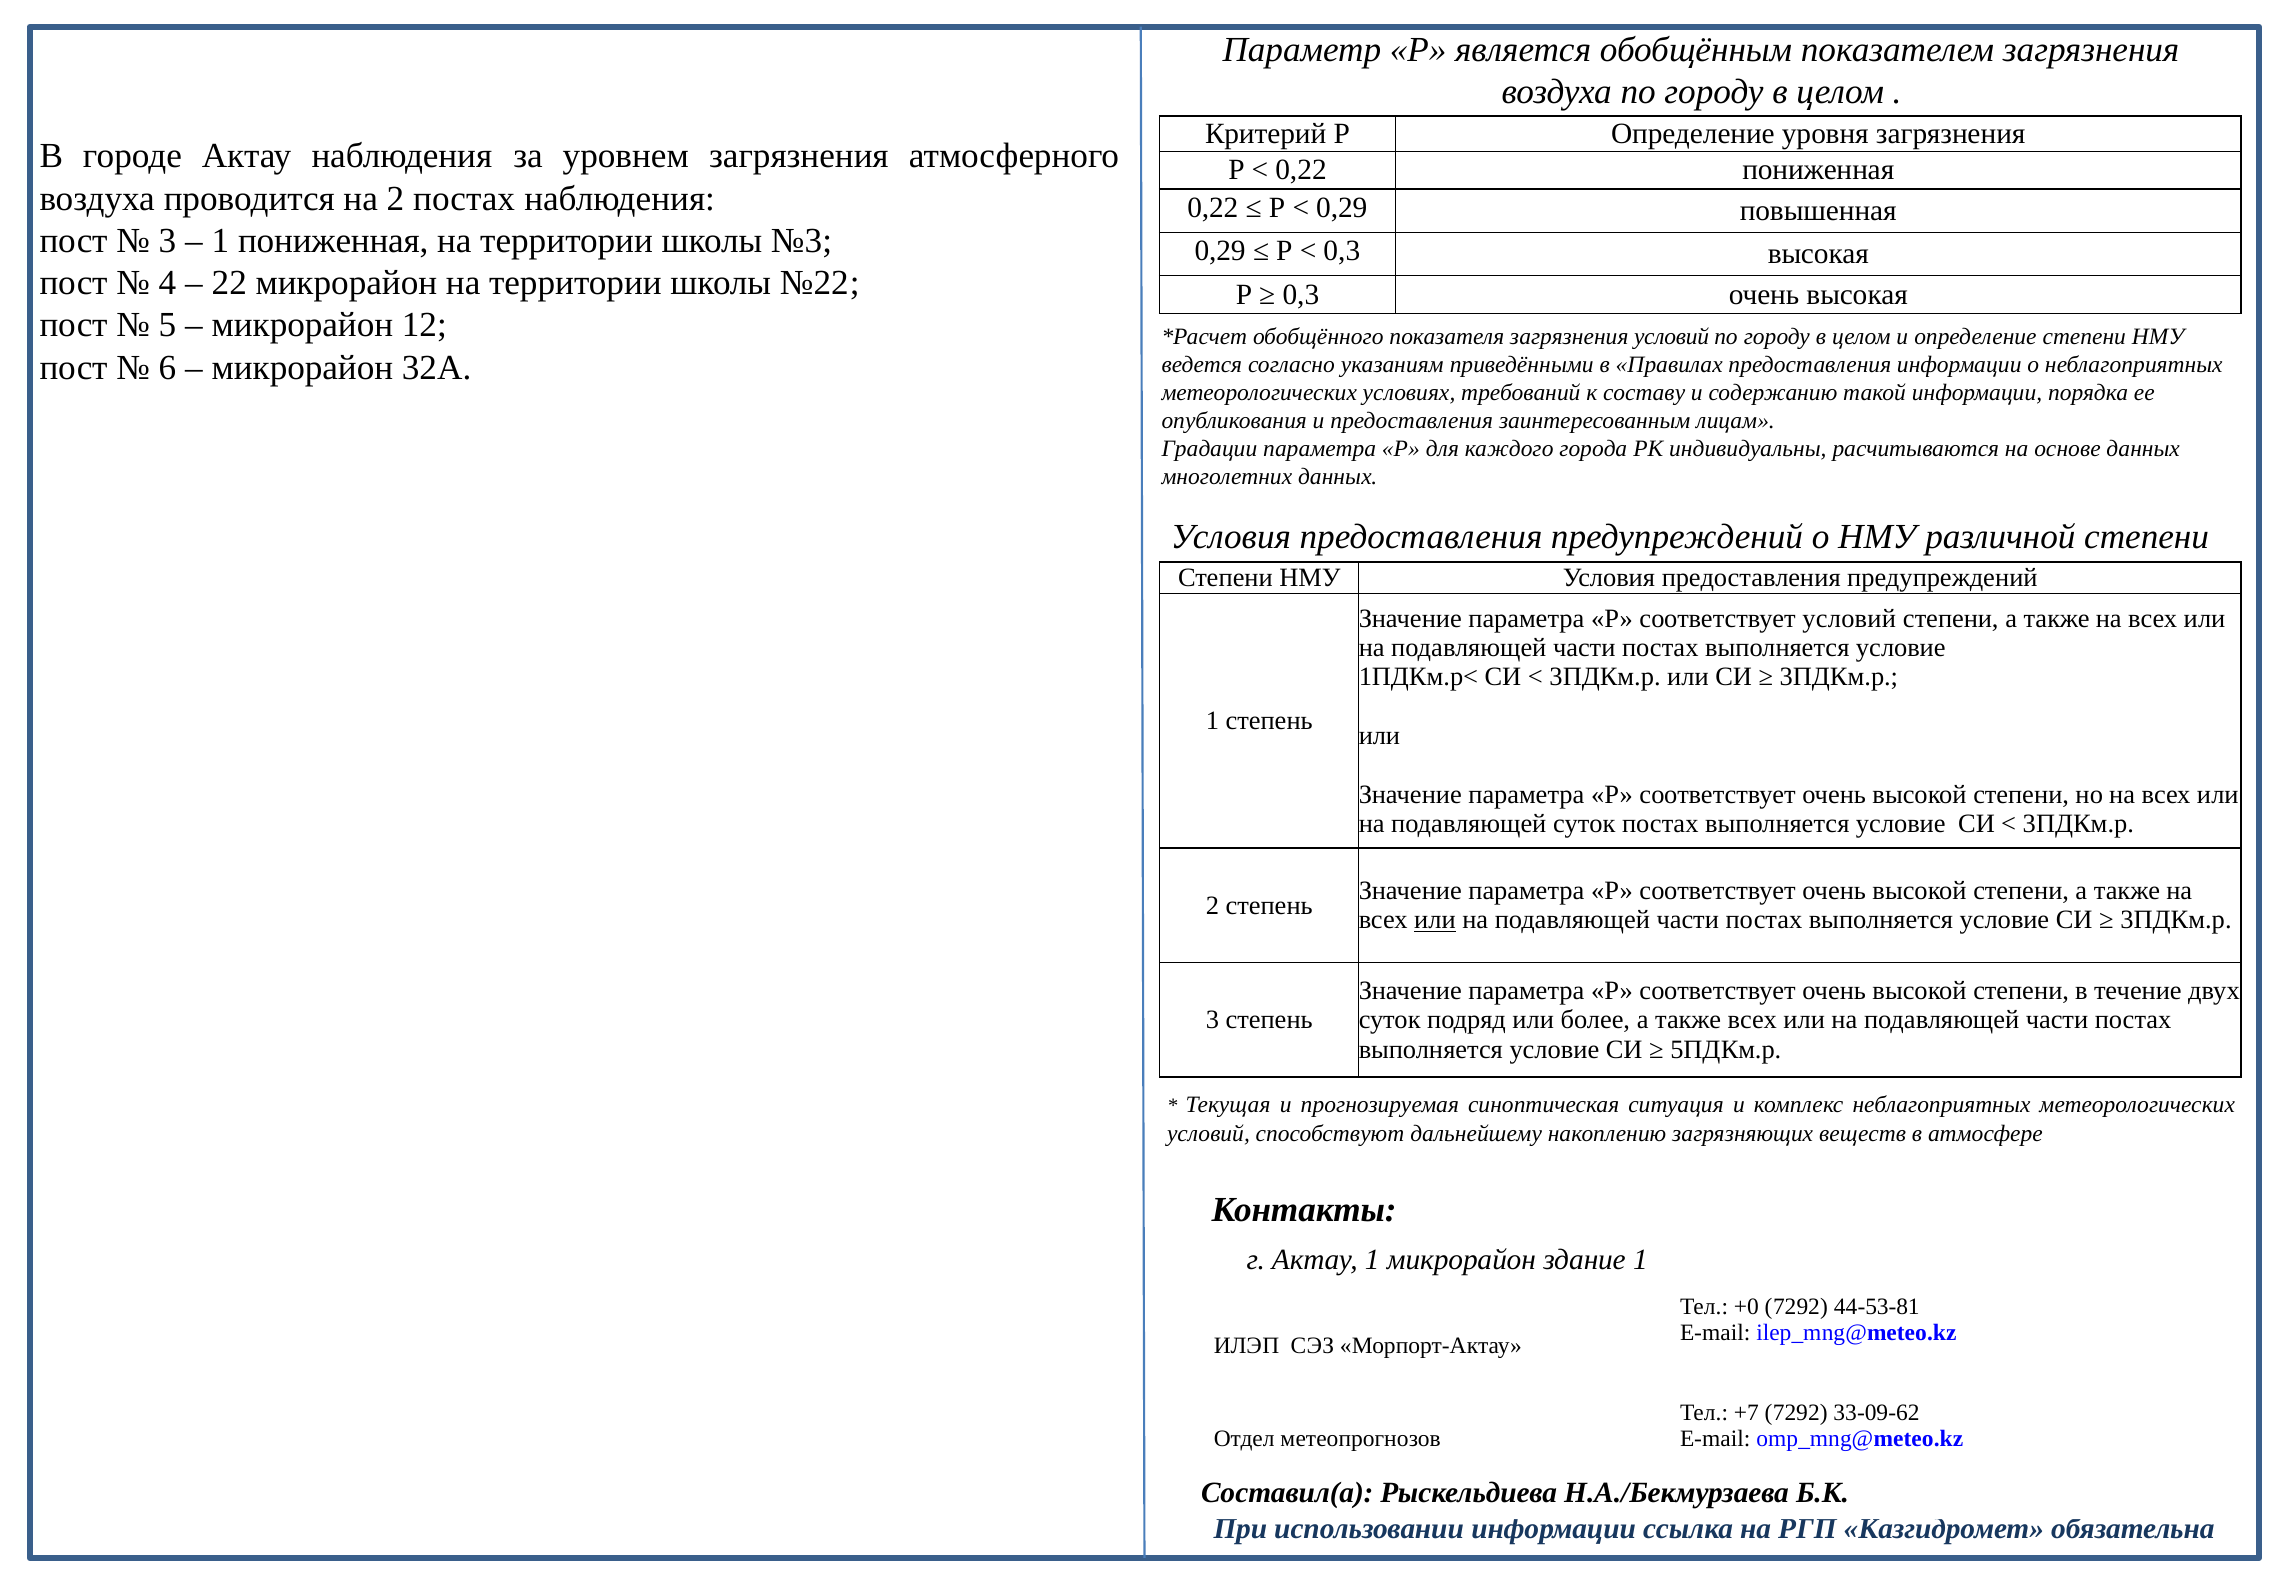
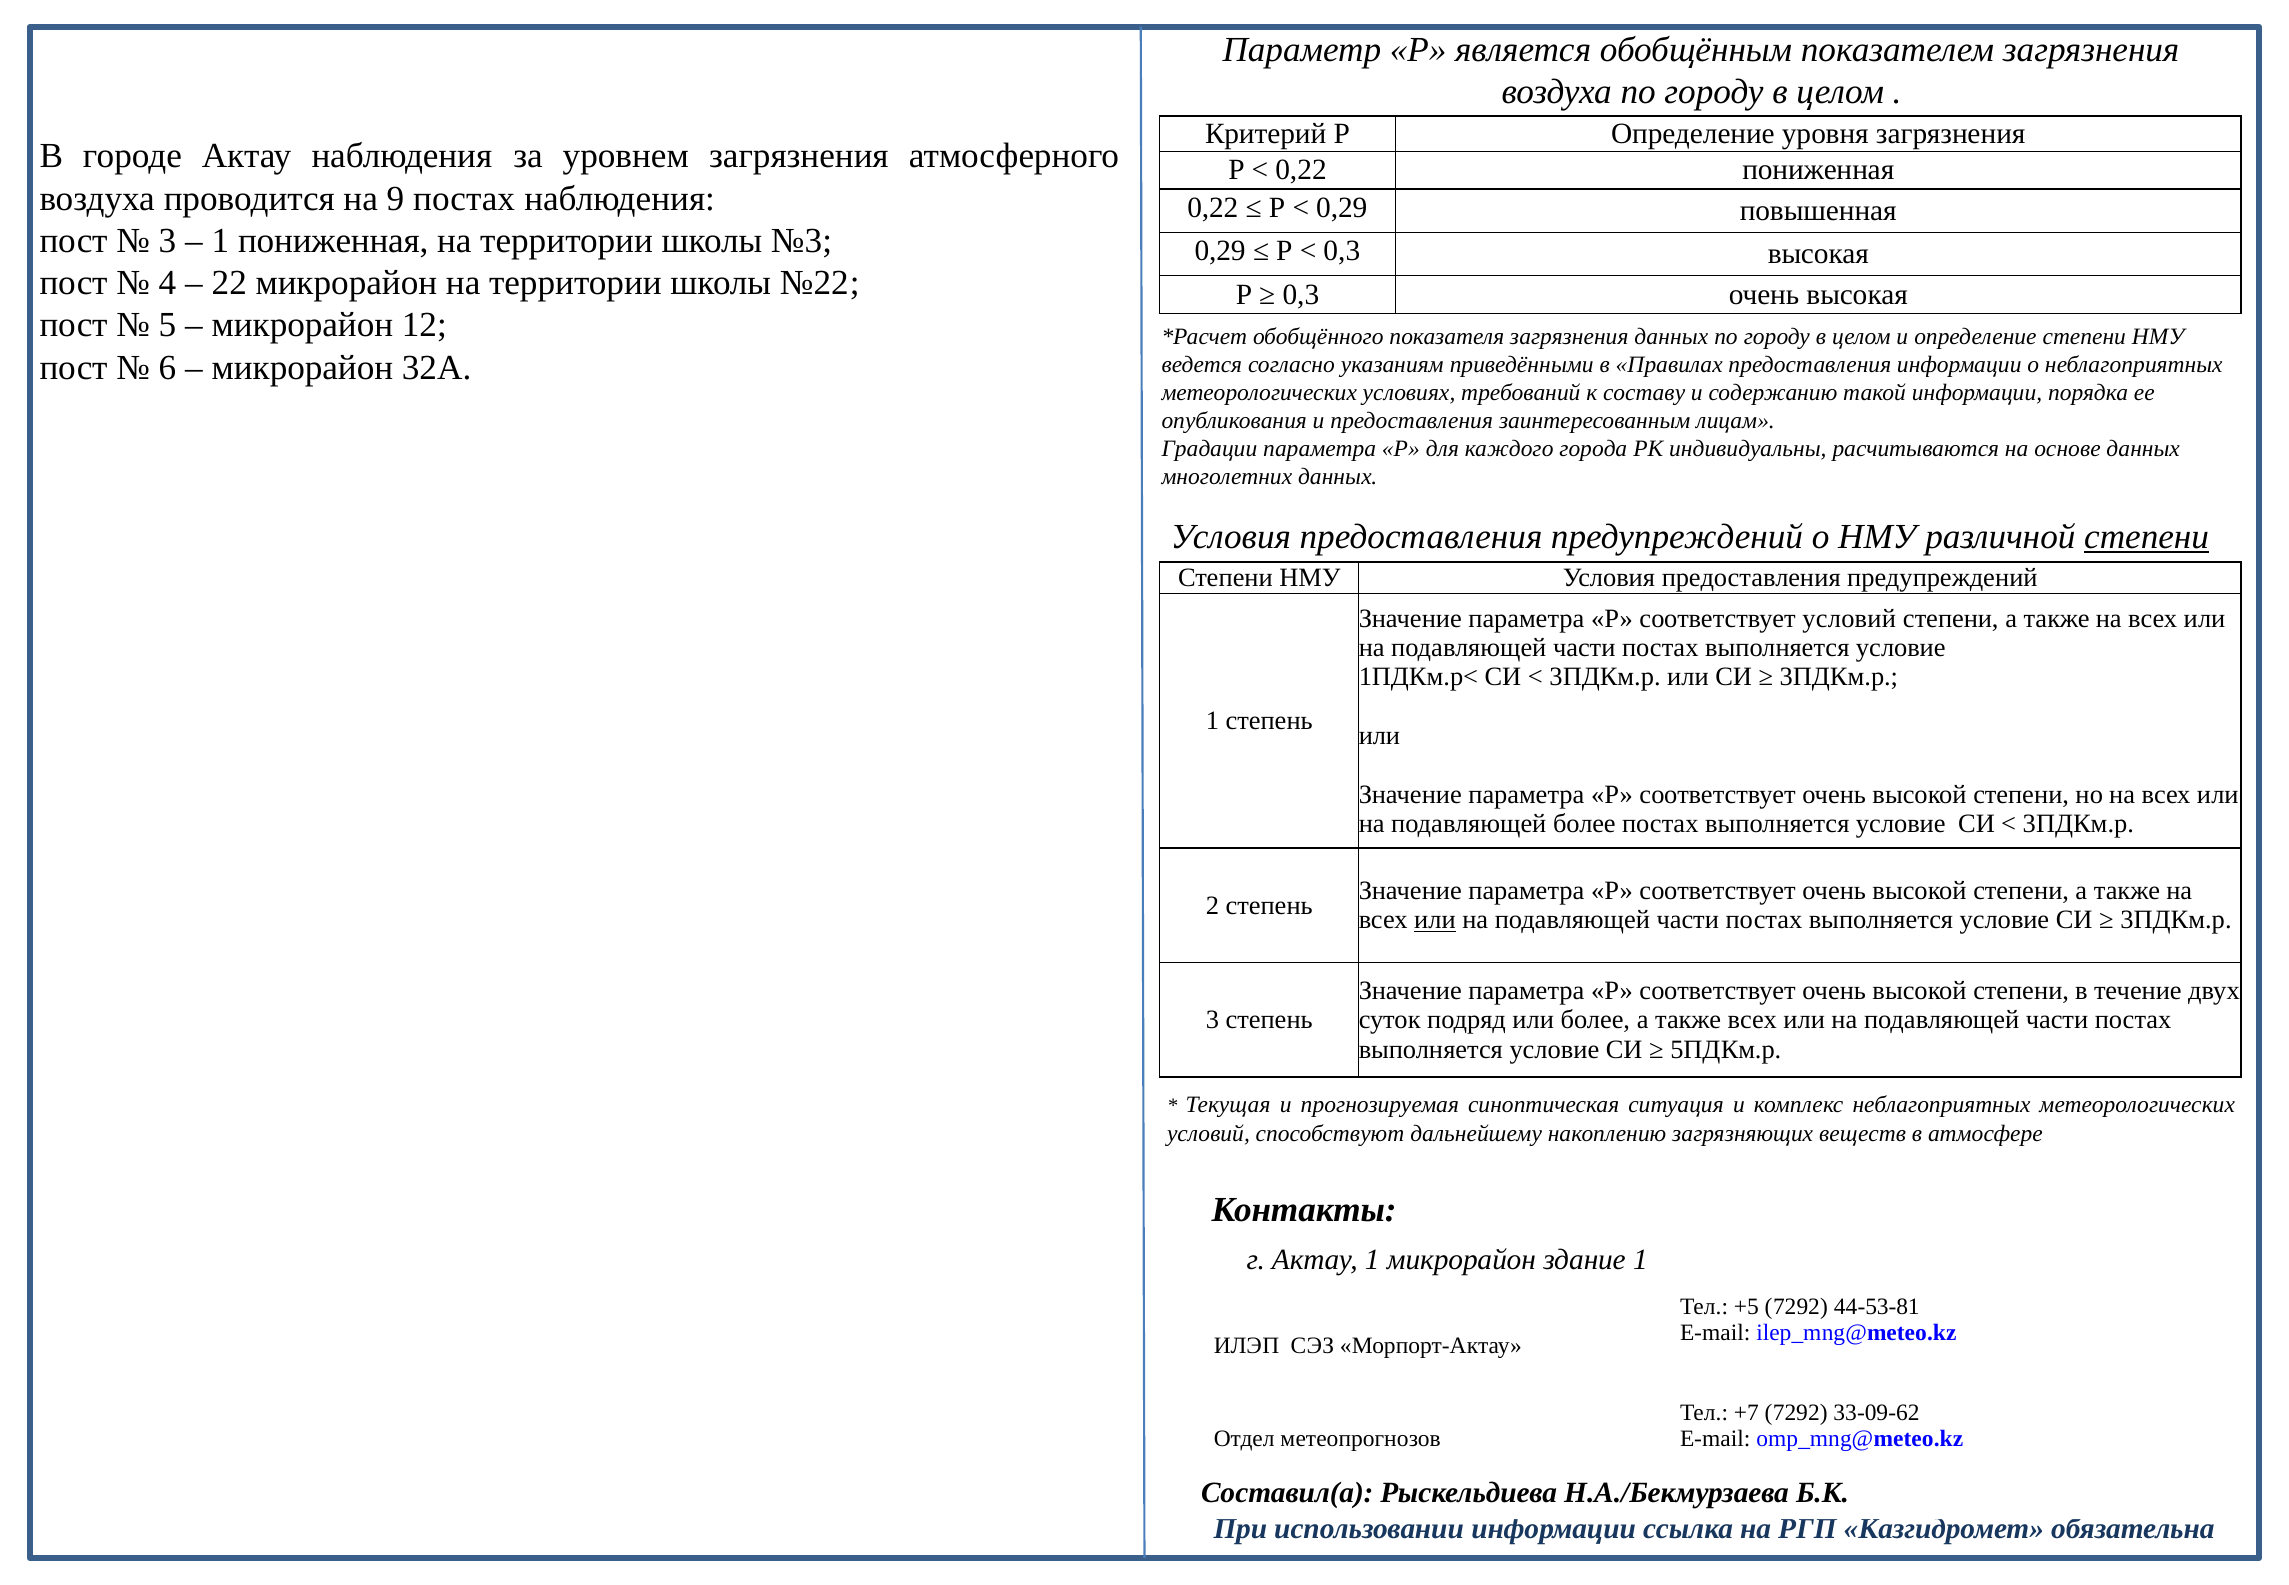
на 2: 2 -> 9
загрязнения условий: условий -> данных
степени at (2147, 537) underline: none -> present
подавляющей суток: суток -> более
+0: +0 -> +5
